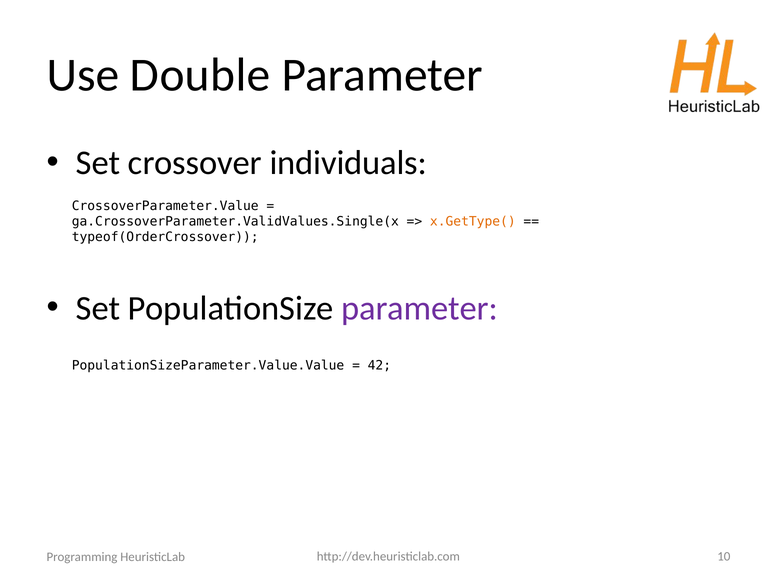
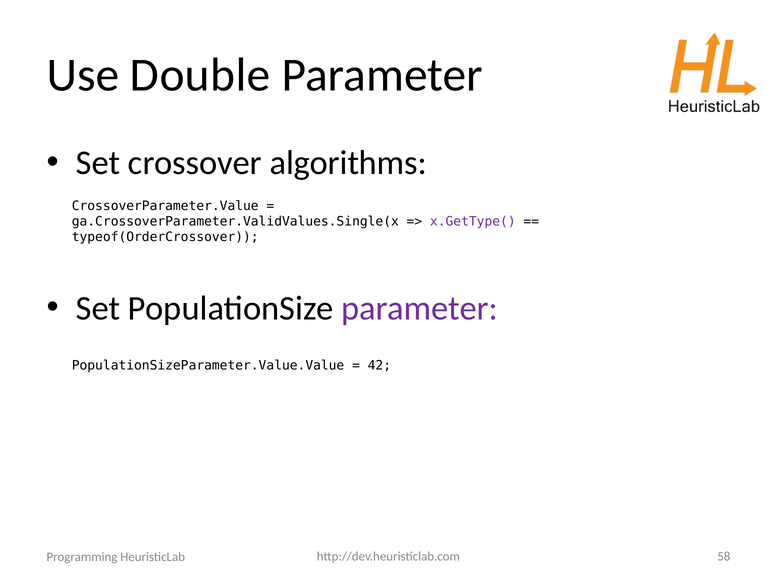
individuals: individuals -> algorithms
x.GetType( colour: orange -> purple
10: 10 -> 58
